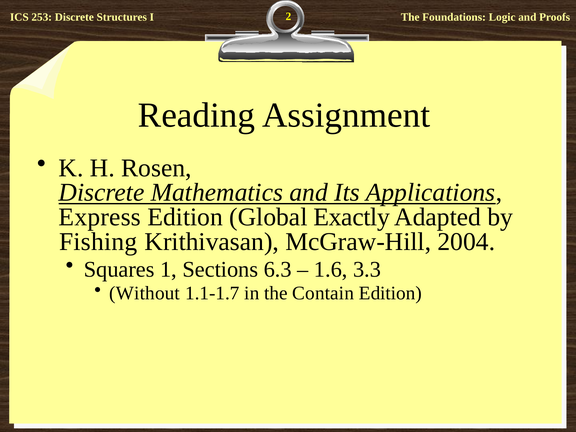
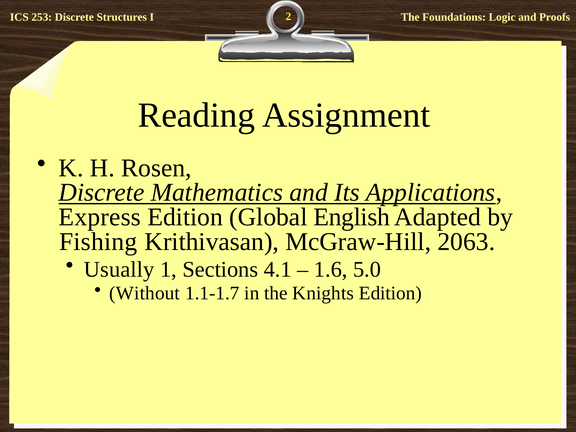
Exactly: Exactly -> English
2004: 2004 -> 2063
Squares: Squares -> Usually
6.3: 6.3 -> 4.1
3.3: 3.3 -> 5.0
Contain: Contain -> Knights
